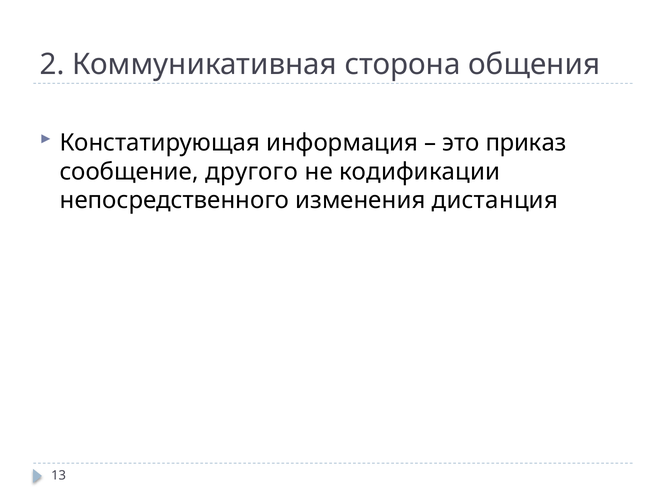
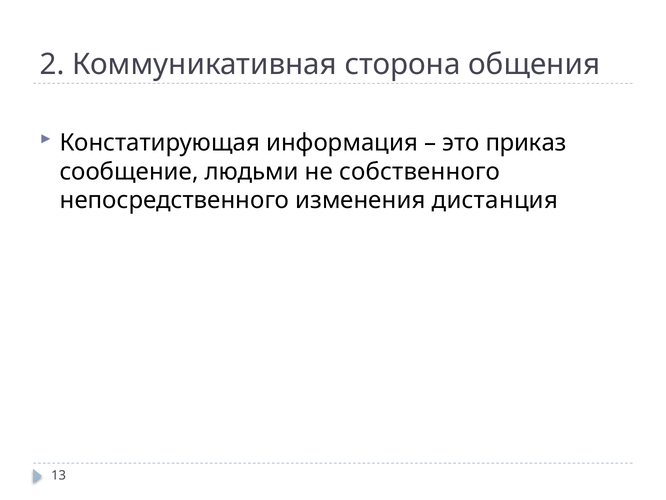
другого: другого -> людьми
кодификации: кодификации -> собственного
